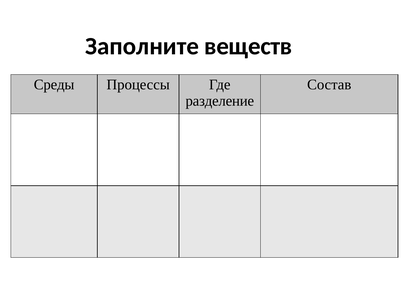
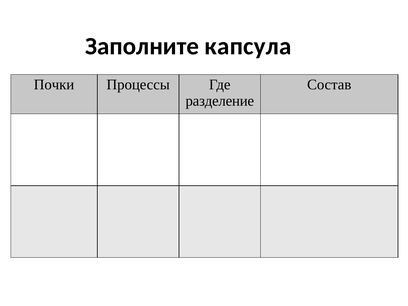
веществ: веществ -> капсула
Среды: Среды -> Почки
